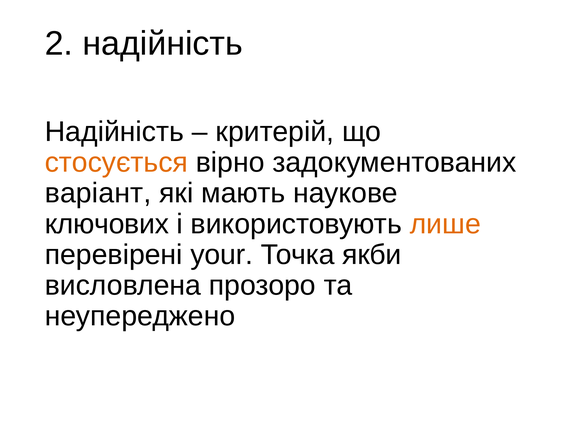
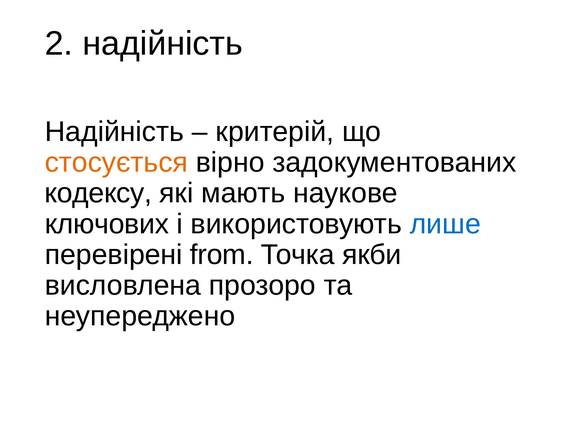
варіант: варіант -> кодексу
лише colour: orange -> blue
your: your -> from
